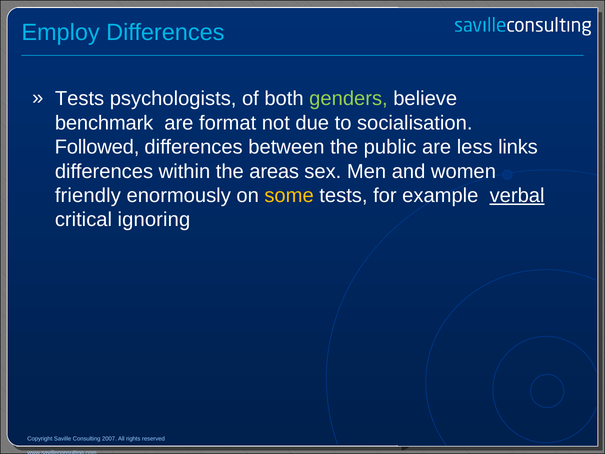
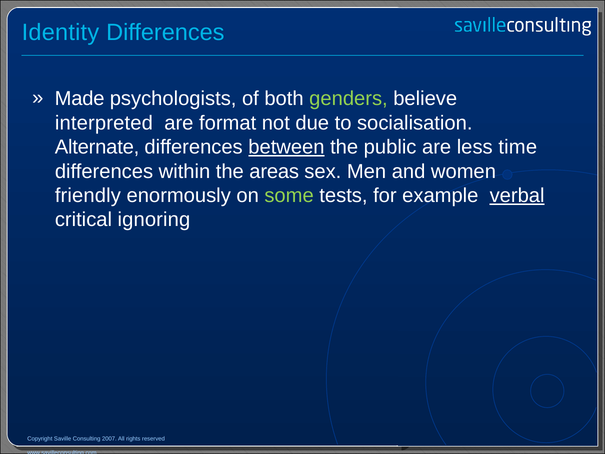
Employ: Employ -> Identity
Tests at (80, 99): Tests -> Made
benchmark: benchmark -> interpreted
Followed: Followed -> Alternate
between underline: none -> present
links: links -> time
some colour: yellow -> light green
